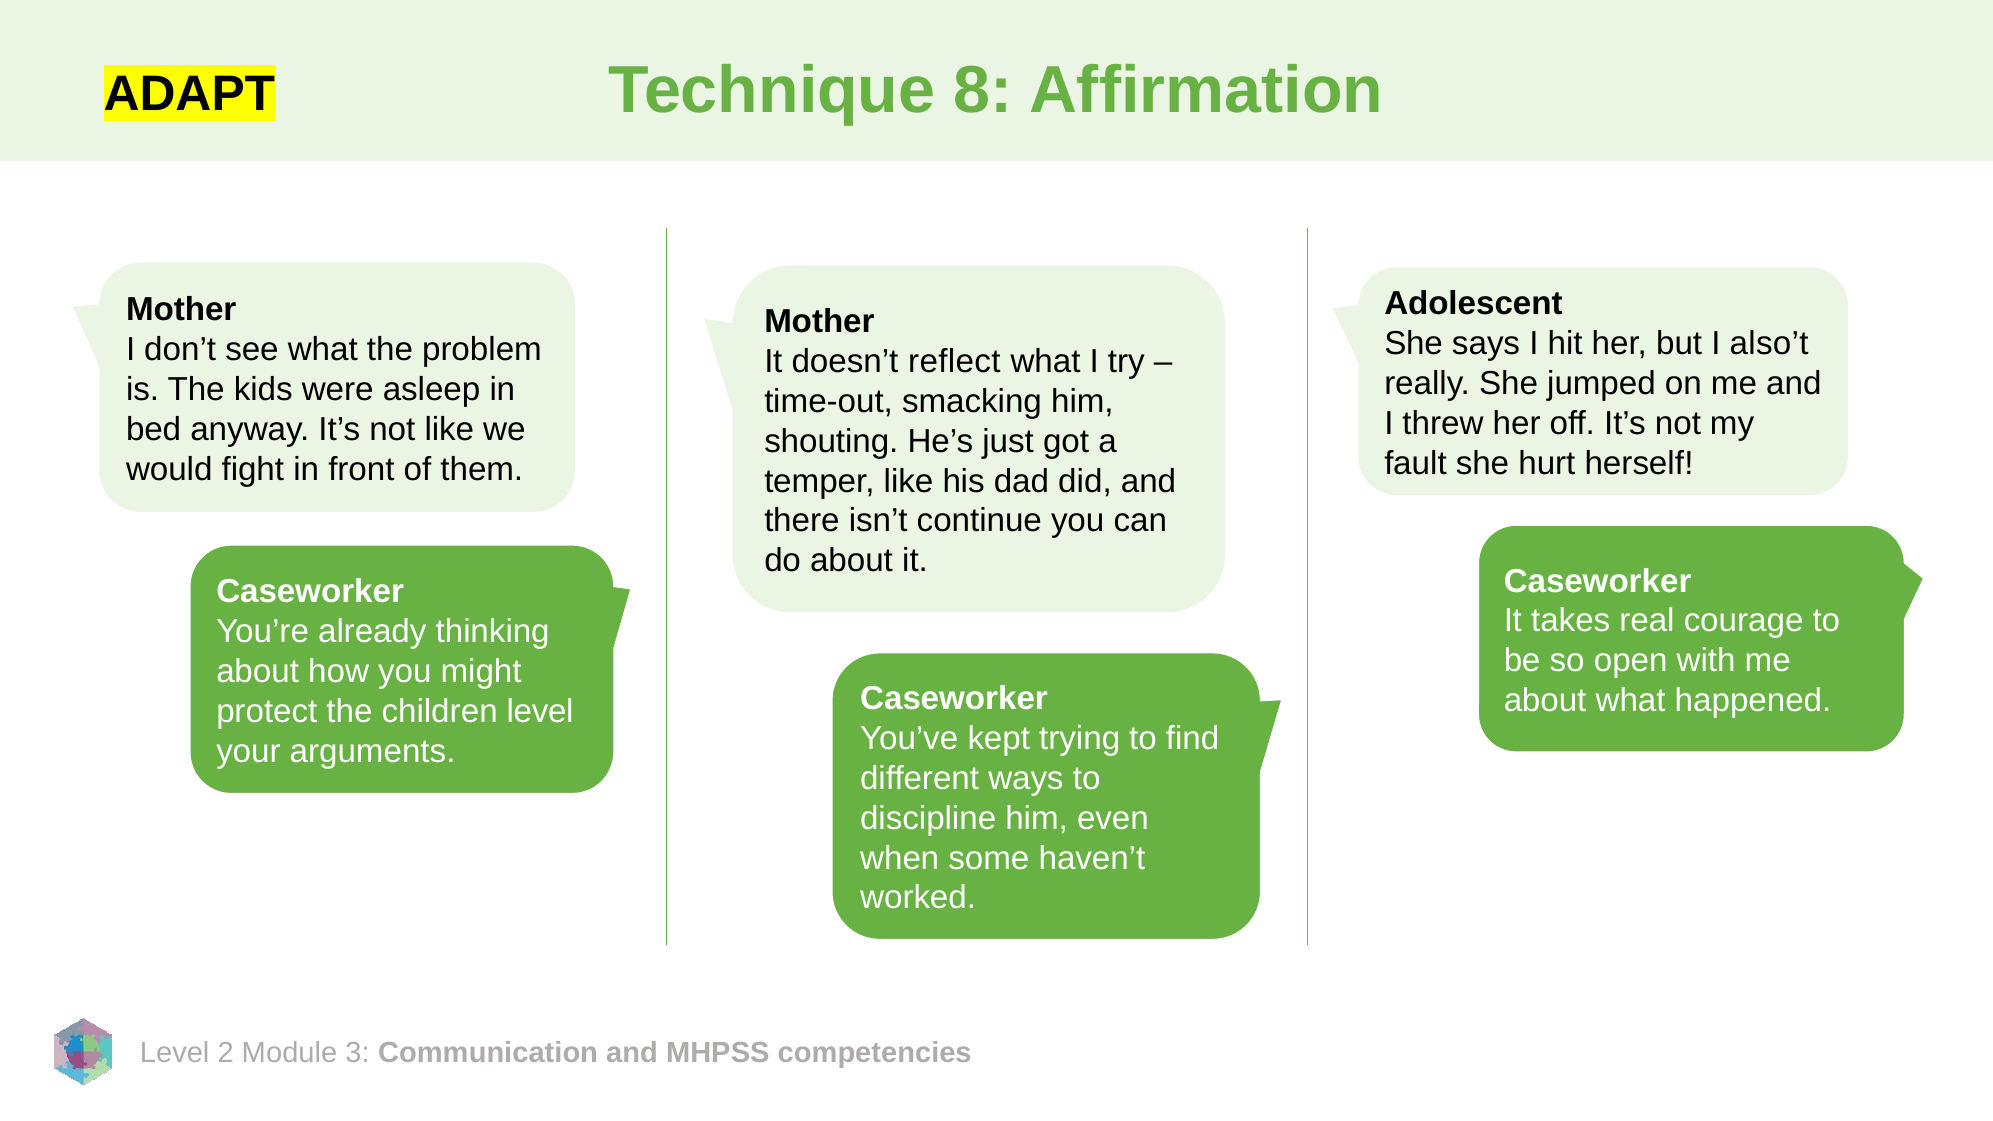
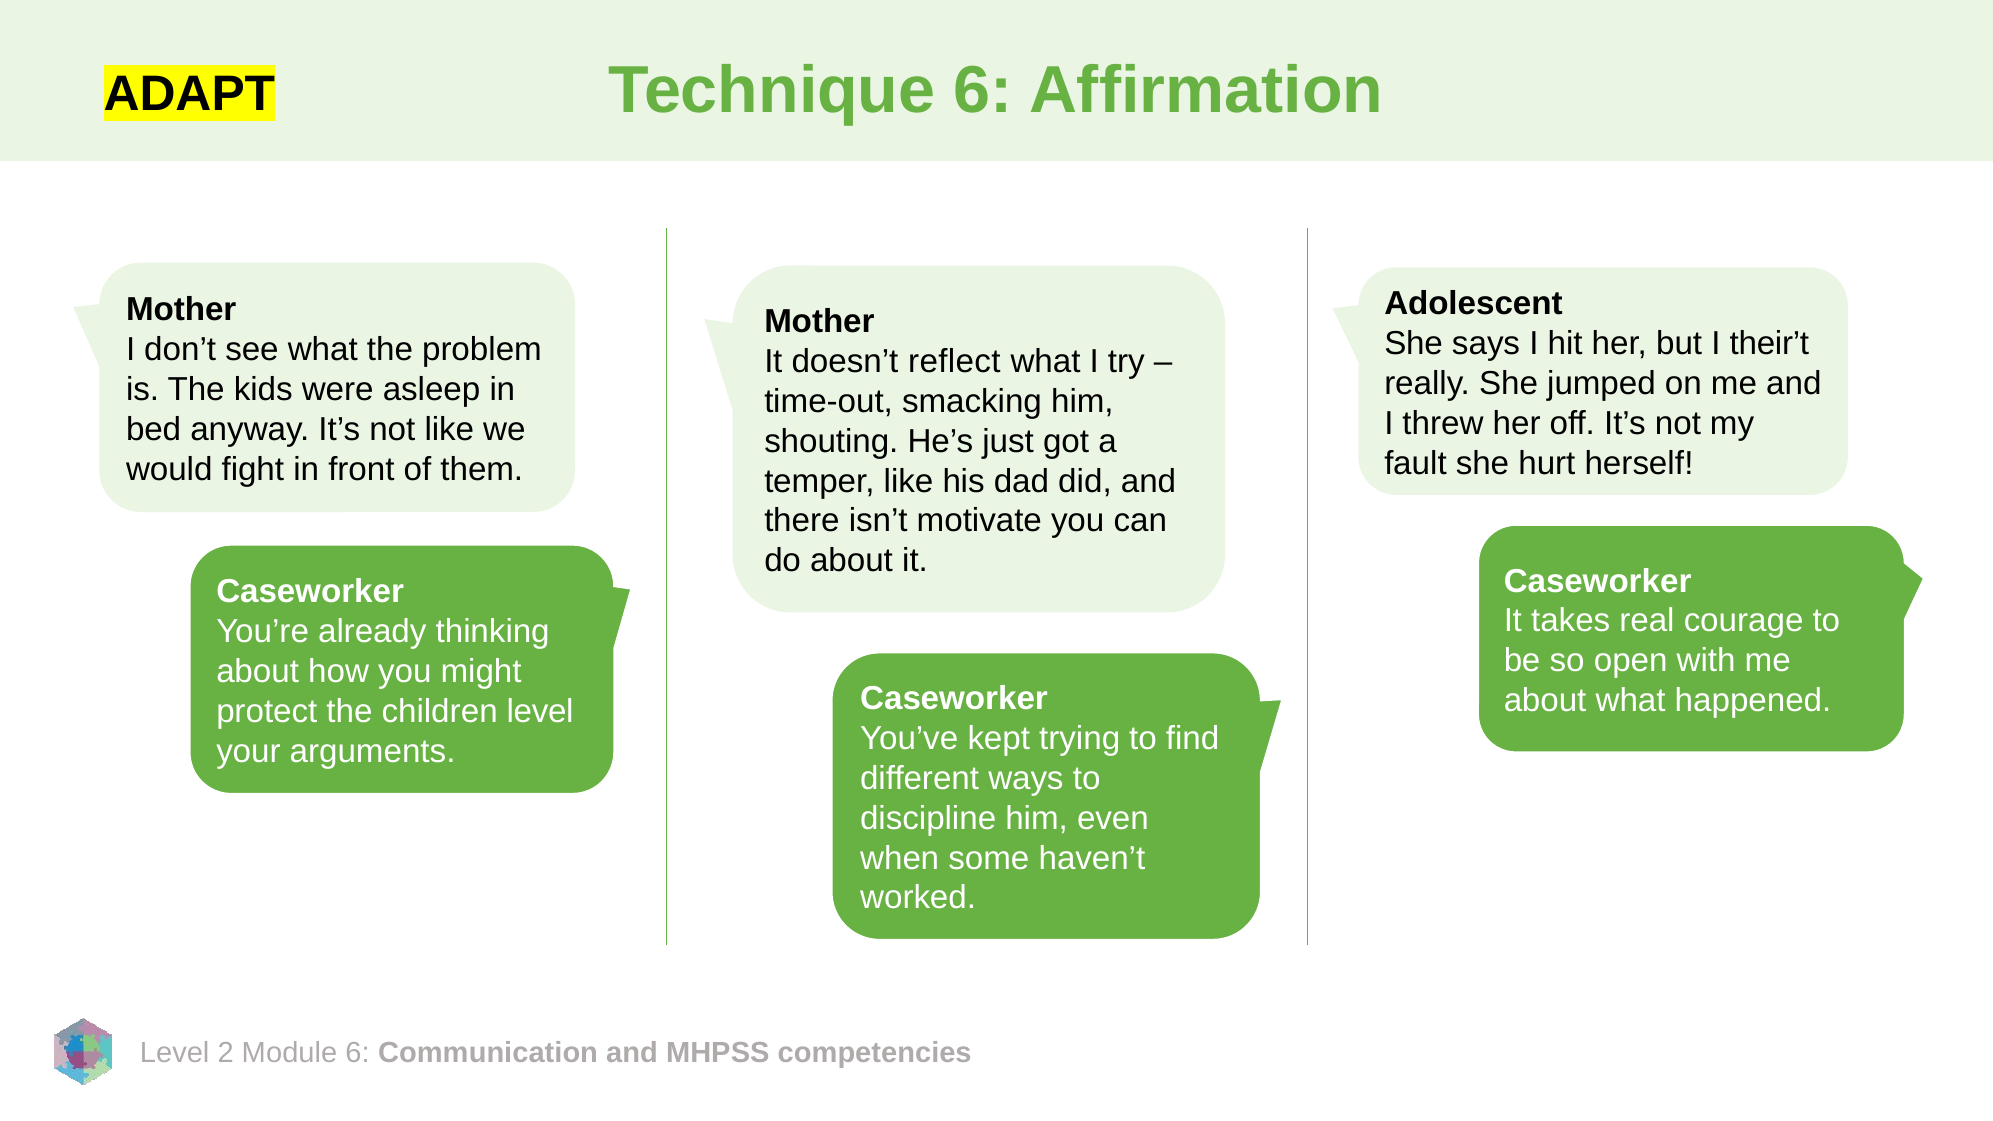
Technique 8: 8 -> 6
also’t: also’t -> their’t
continue: continue -> motivate
3 at (358, 1053): 3 -> 6
